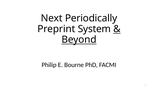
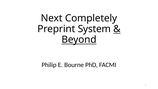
Periodically: Periodically -> Completely
